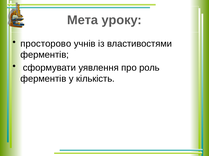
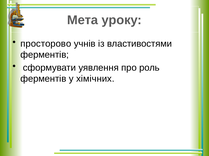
кількість: кількість -> хімічних
